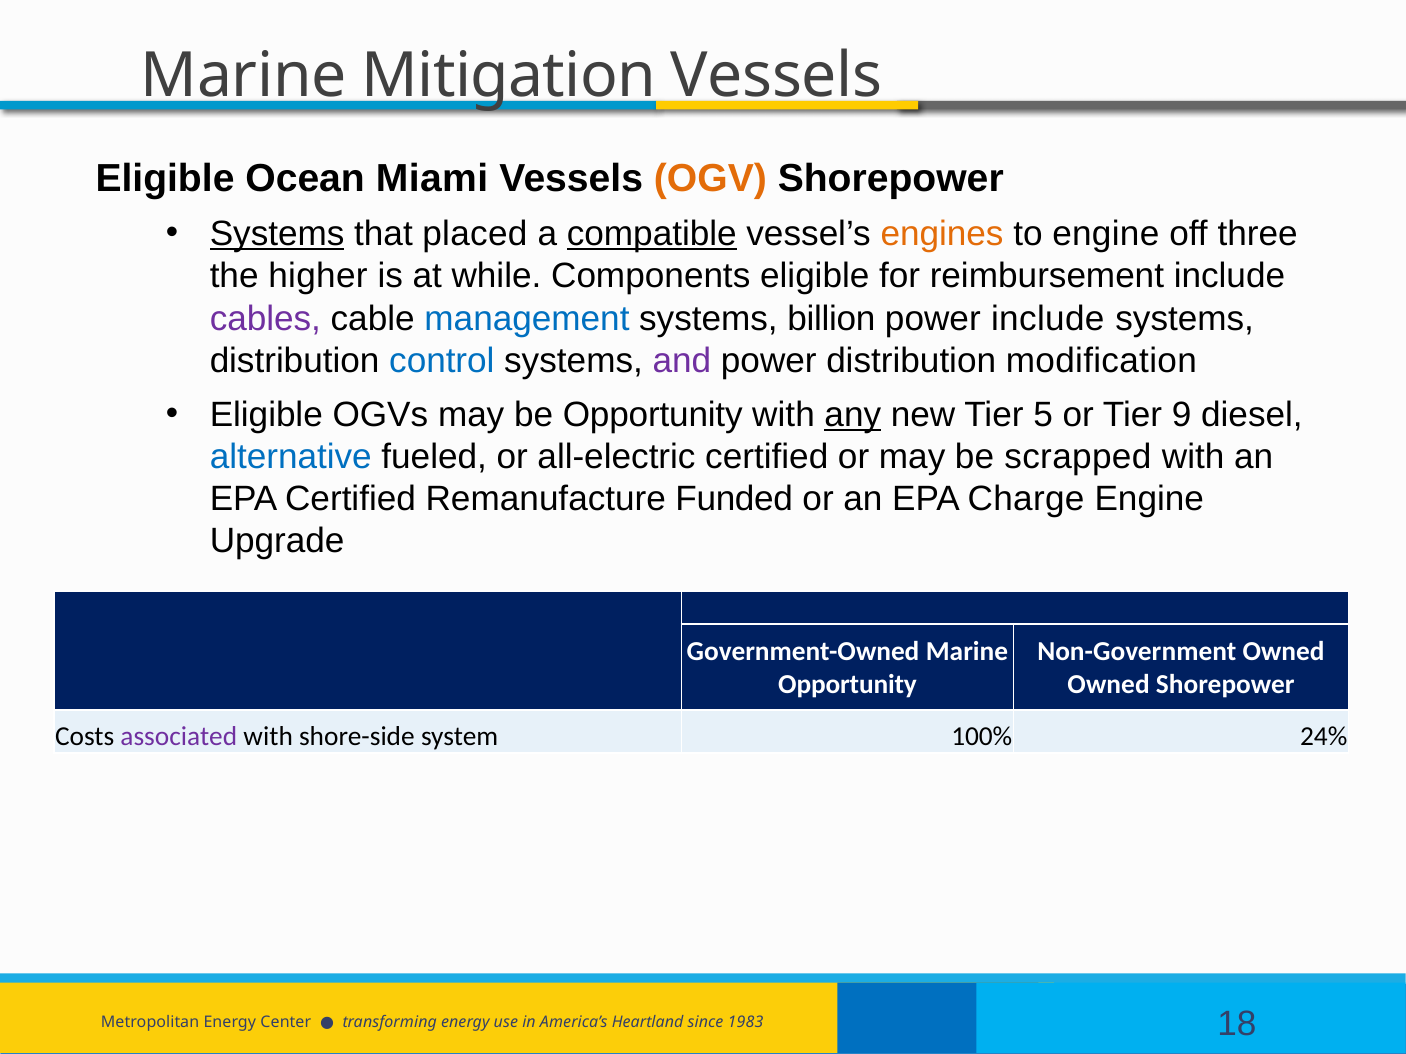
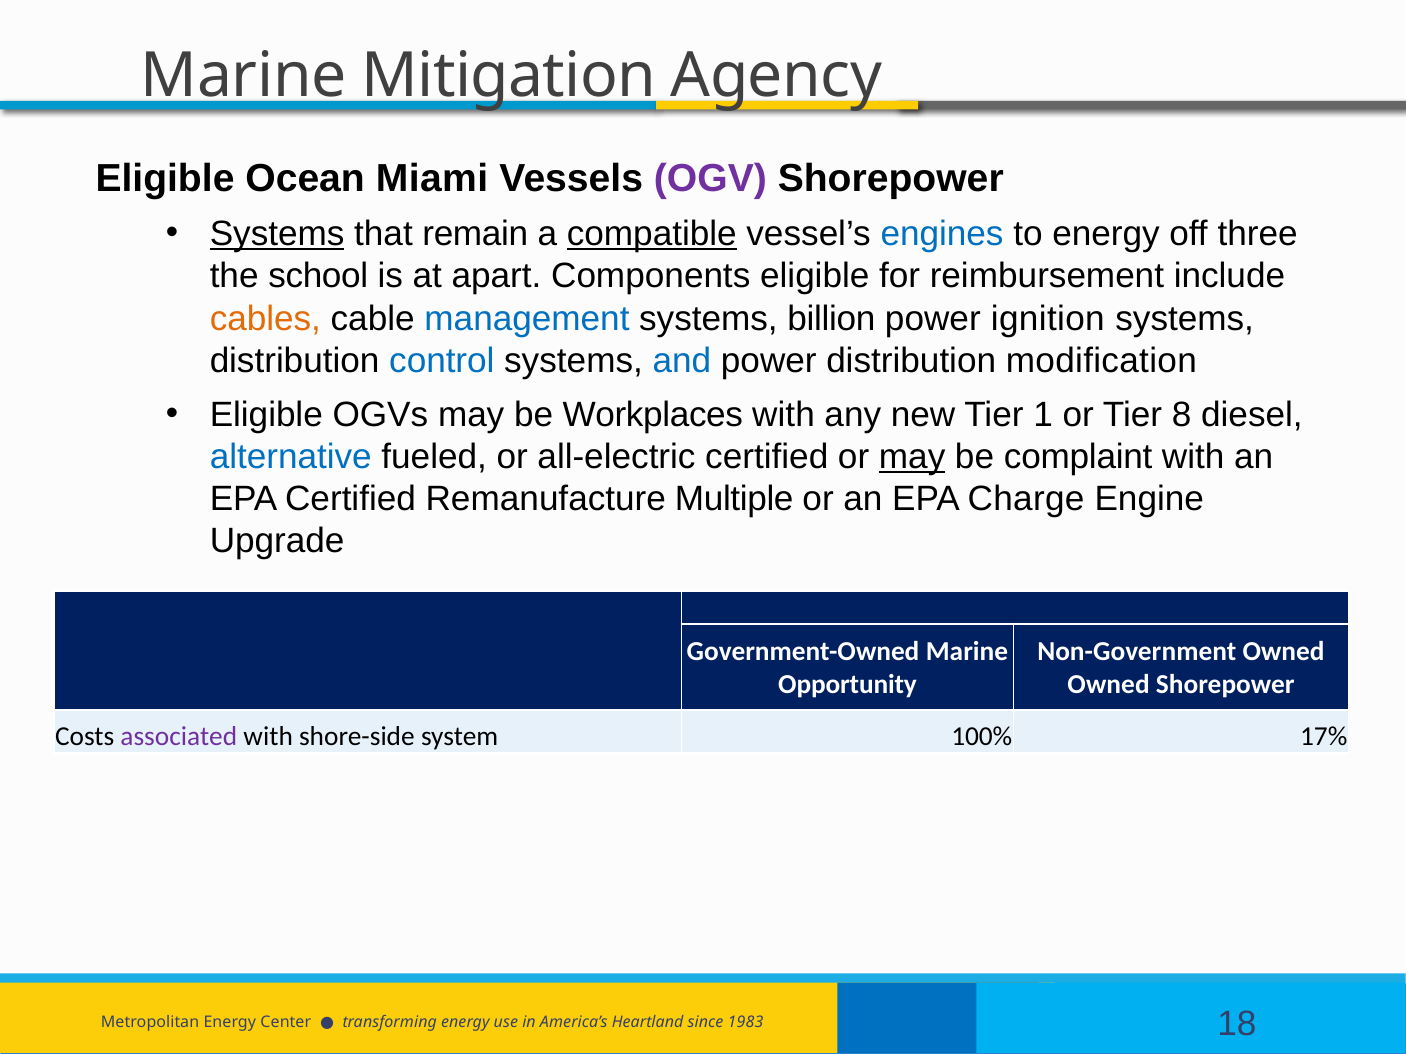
Mitigation Vessels: Vessels -> Agency
OGV colour: orange -> purple
placed: placed -> remain
engines colour: orange -> blue
to engine: engine -> energy
higher: higher -> school
while: while -> apart
cables colour: purple -> orange
power include: include -> ignition
and colour: purple -> blue
be Opportunity: Opportunity -> Workplaces
any underline: present -> none
5: 5 -> 1
9: 9 -> 8
may at (912, 457) underline: none -> present
scrapped: scrapped -> complaint
Funded: Funded -> Multiple
24%: 24% -> 17%
